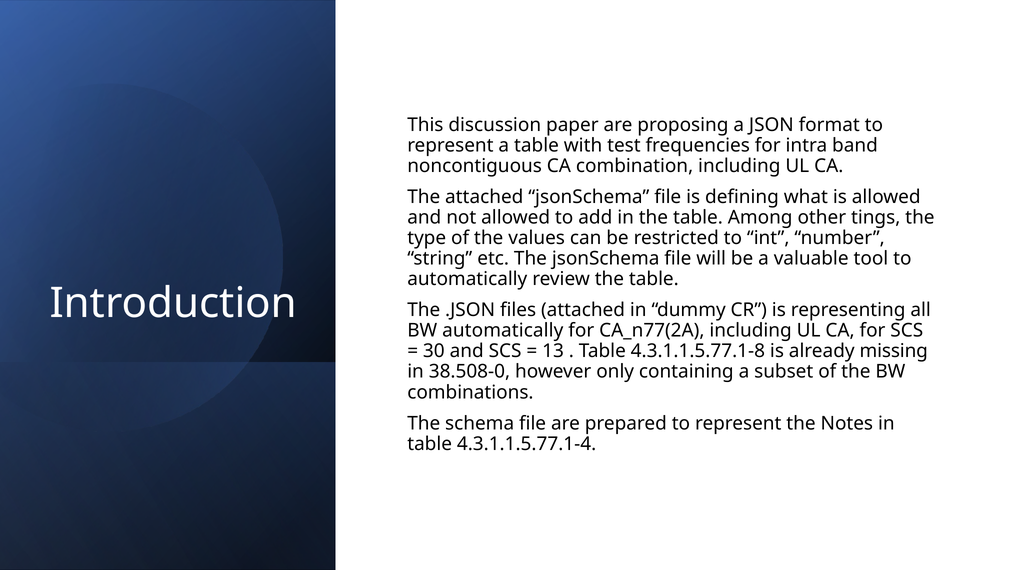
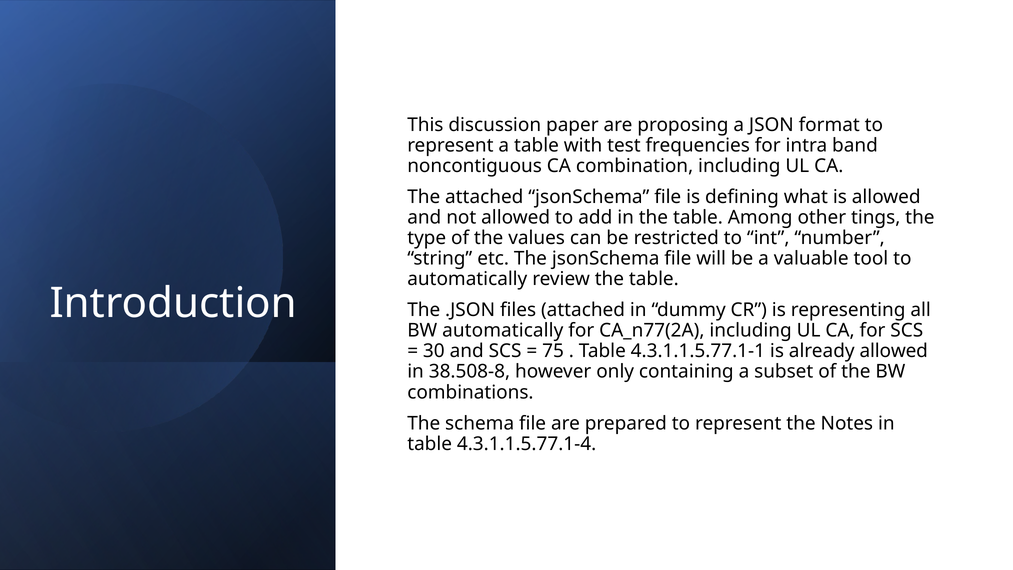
13: 13 -> 75
4.3.1.1.5.77.1-8: 4.3.1.1.5.77.1-8 -> 4.3.1.1.5.77.1-1
already missing: missing -> allowed
38.508-0: 38.508-0 -> 38.508-8
